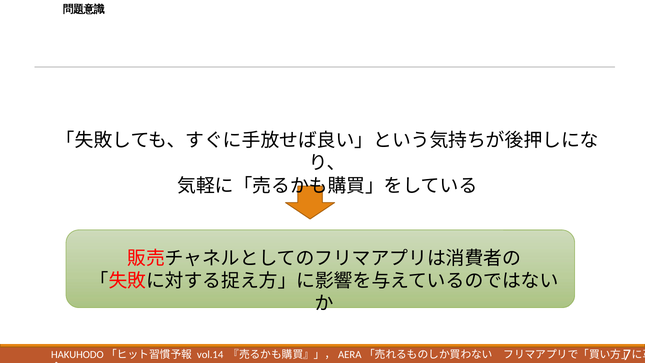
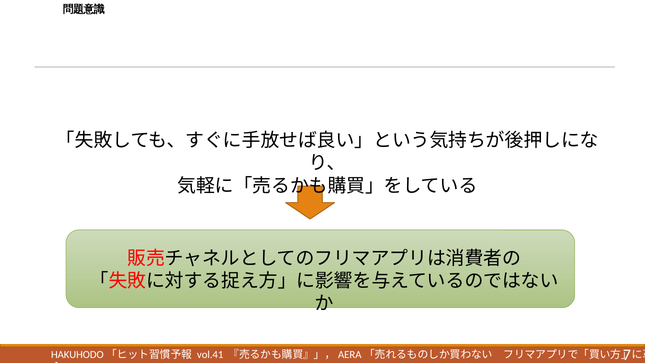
vol.14: vol.14 -> vol.41
